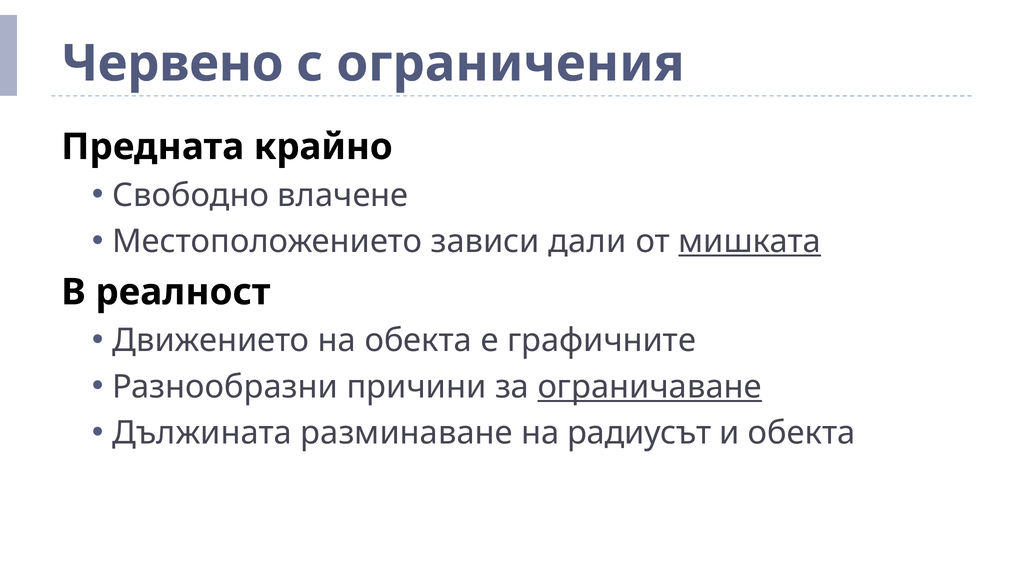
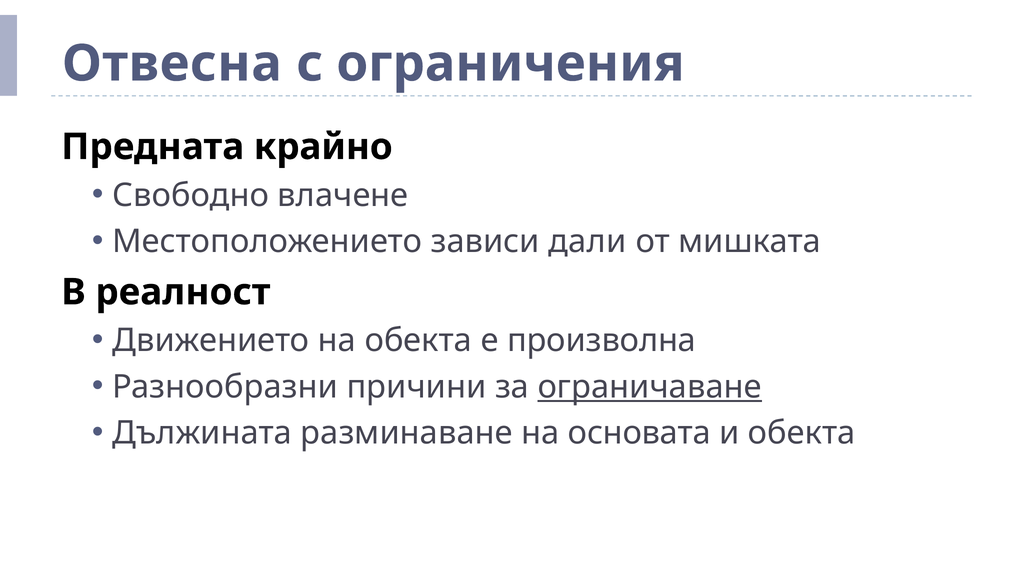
Червено: Червено -> Отвесна
мишката underline: present -> none
графичните: графичните -> произволна
радиусът: радиусът -> основата
